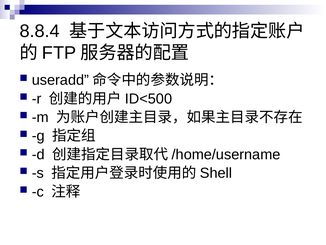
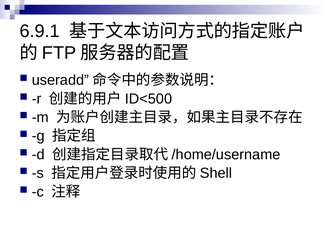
8.8.4: 8.8.4 -> 6.9.1
